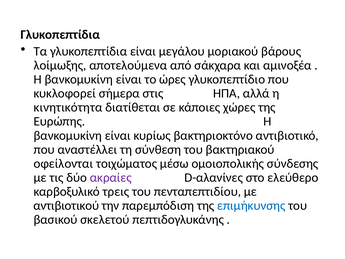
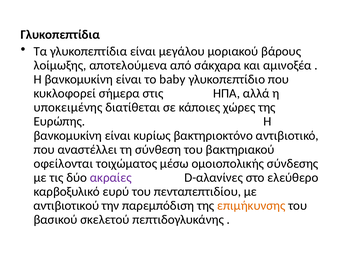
ώρες: ώρες -> baby
κινητικότητα: κινητικότητα -> υποκειμένης
τρεις: τρεις -> ευρύ
επιμήκυνσης colour: blue -> orange
